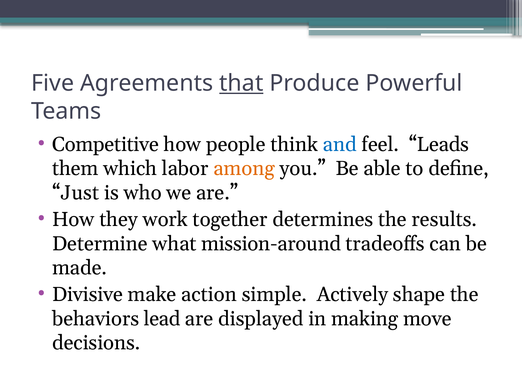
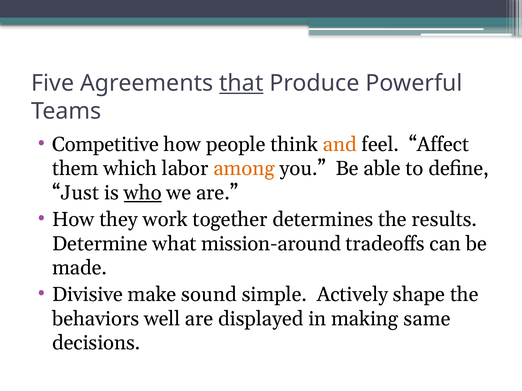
and colour: blue -> orange
Leads: Leads -> Affect
who underline: none -> present
action: action -> sound
lead: lead -> well
move: move -> same
